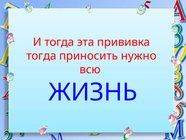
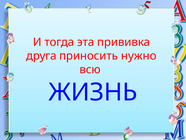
тогда at (41, 56): тогда -> друга
